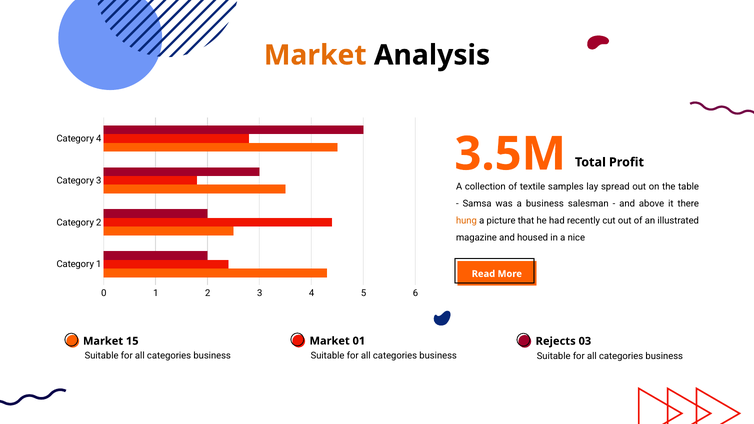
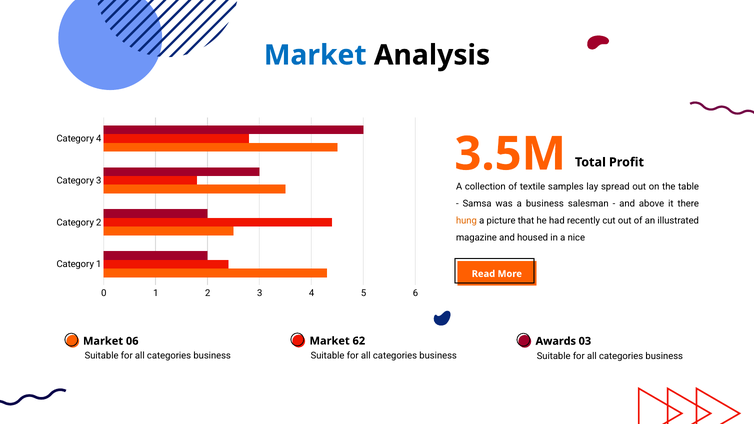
Market at (315, 55) colour: orange -> blue
01: 01 -> 62
15: 15 -> 06
Rejects: Rejects -> Awards
